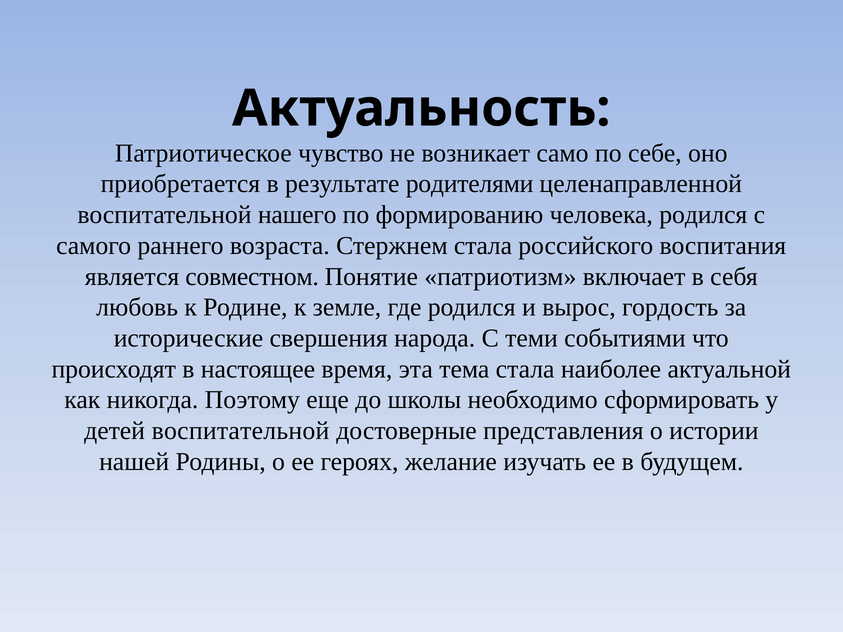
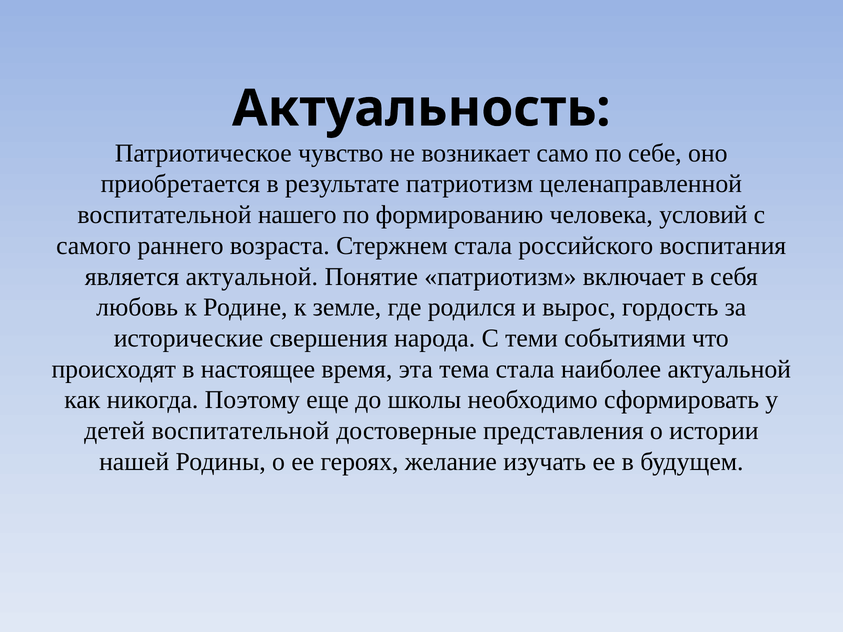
результате родителями: родителями -> патриотизм
человека родился: родился -> условий
является совместном: совместном -> актуальной
